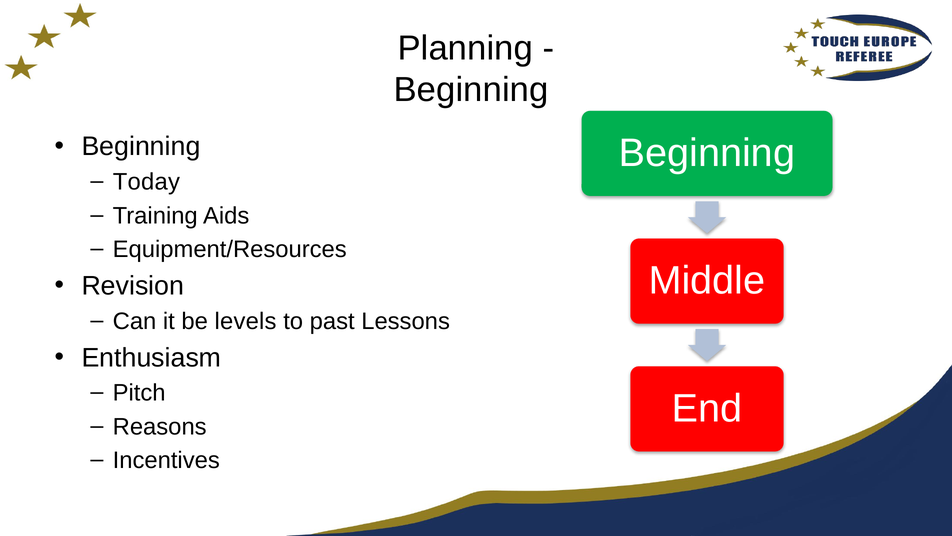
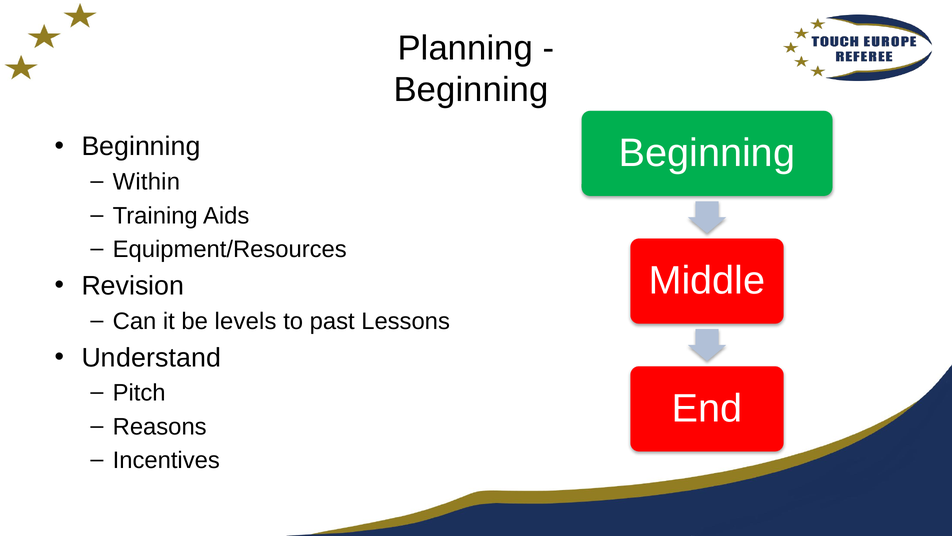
Today: Today -> Within
Enthusiasm: Enthusiasm -> Understand
